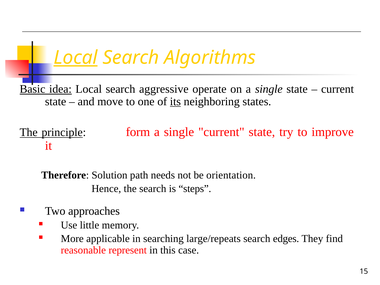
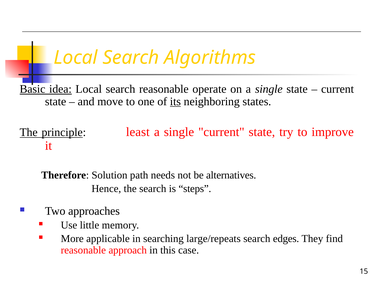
Local at (76, 58) underline: present -> none
search aggressive: aggressive -> reasonable
form: form -> least
orientation: orientation -> alternatives
represent: represent -> approach
